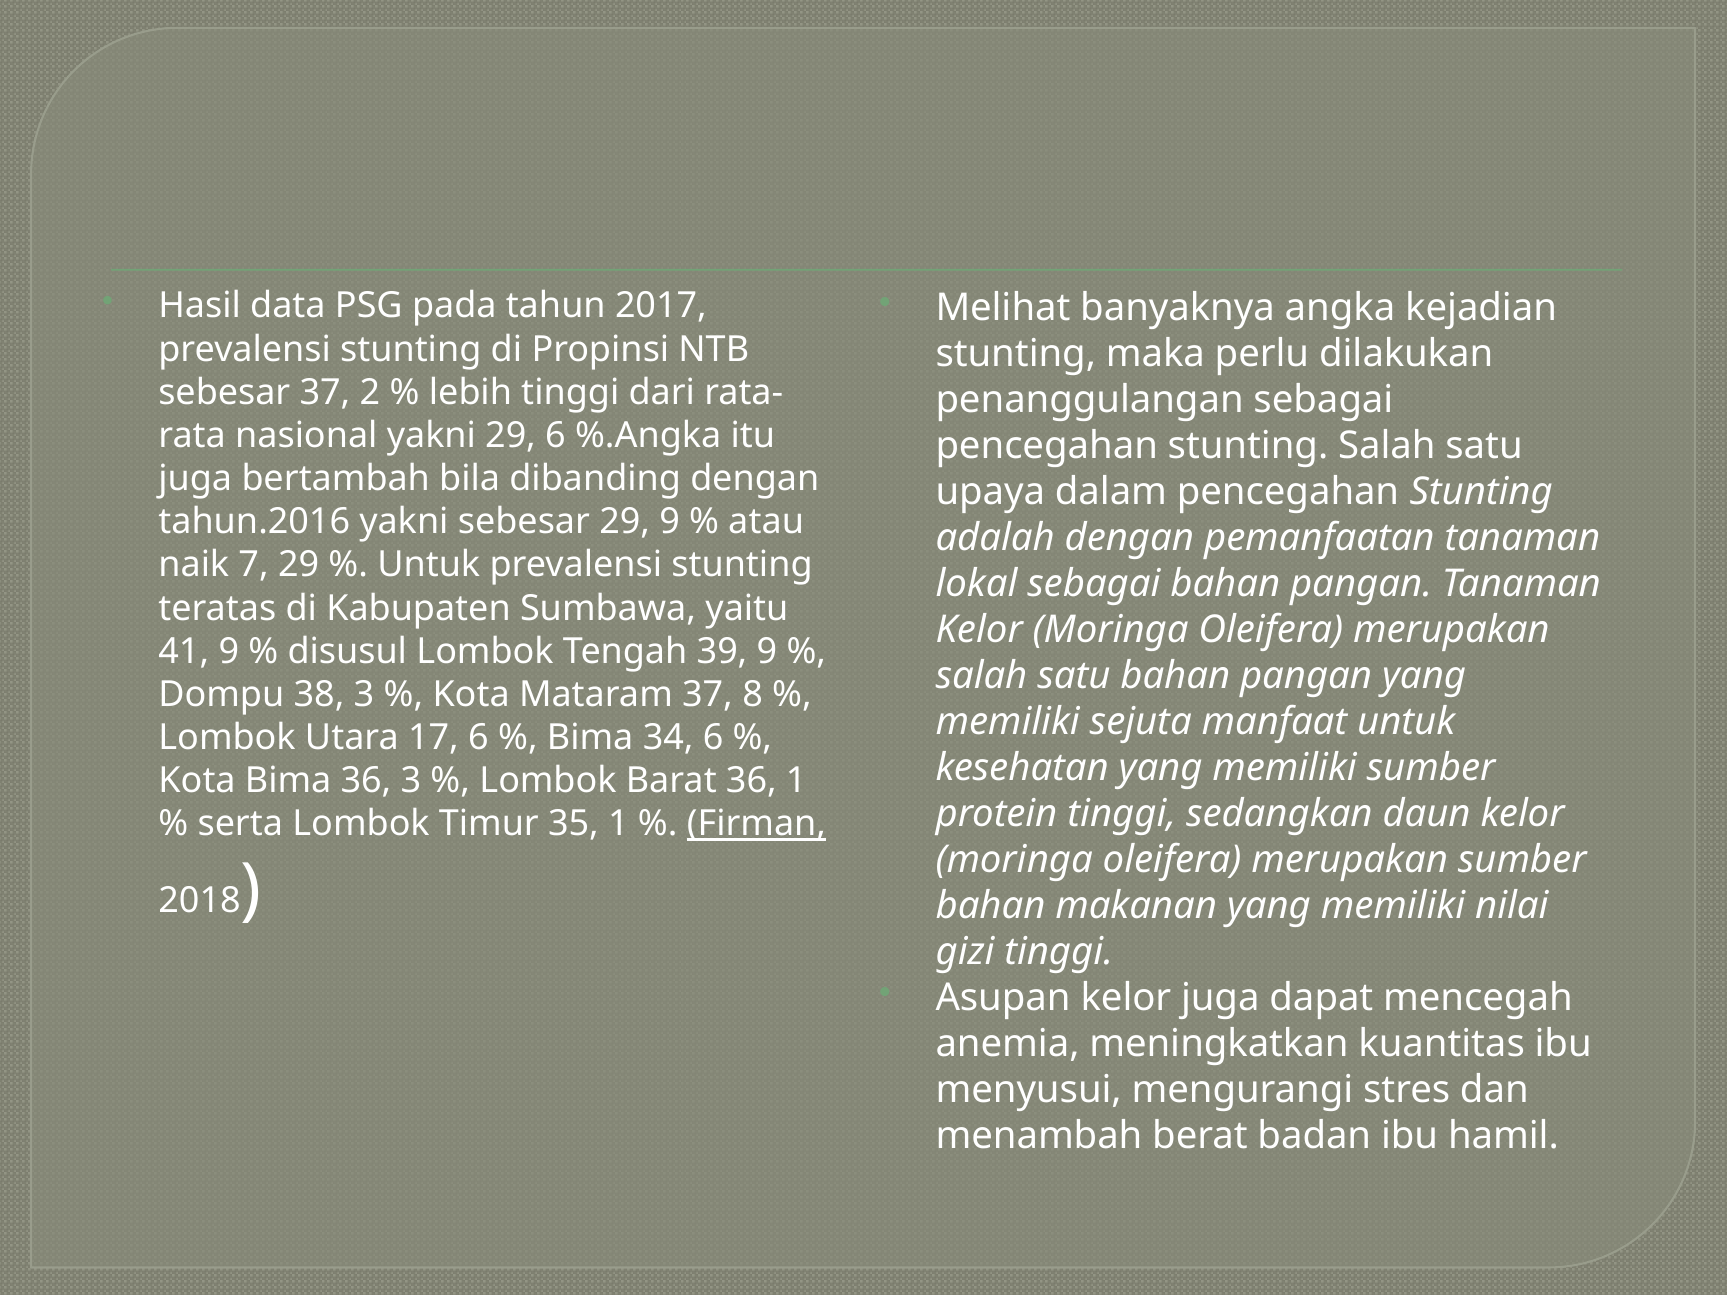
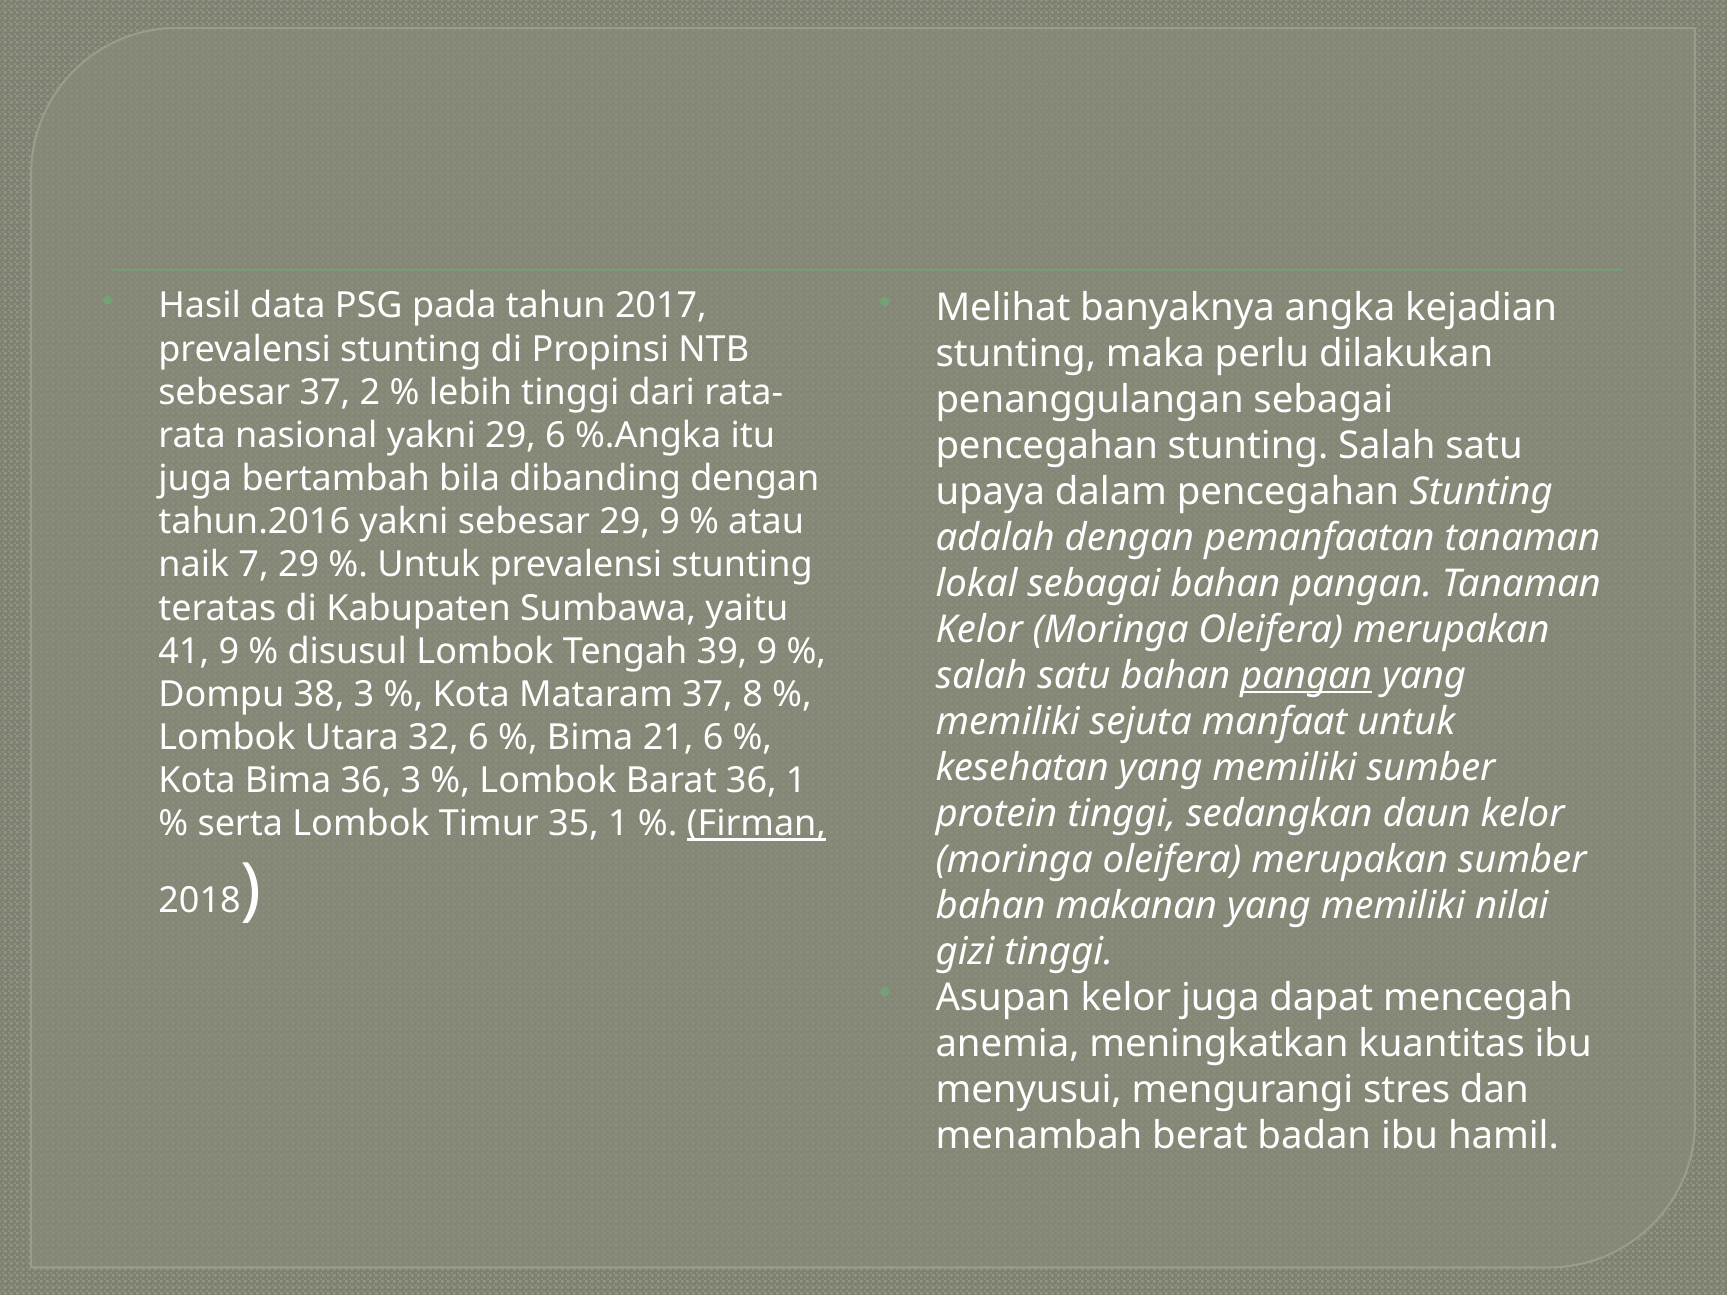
pangan at (1306, 676) underline: none -> present
17: 17 -> 32
34: 34 -> 21
